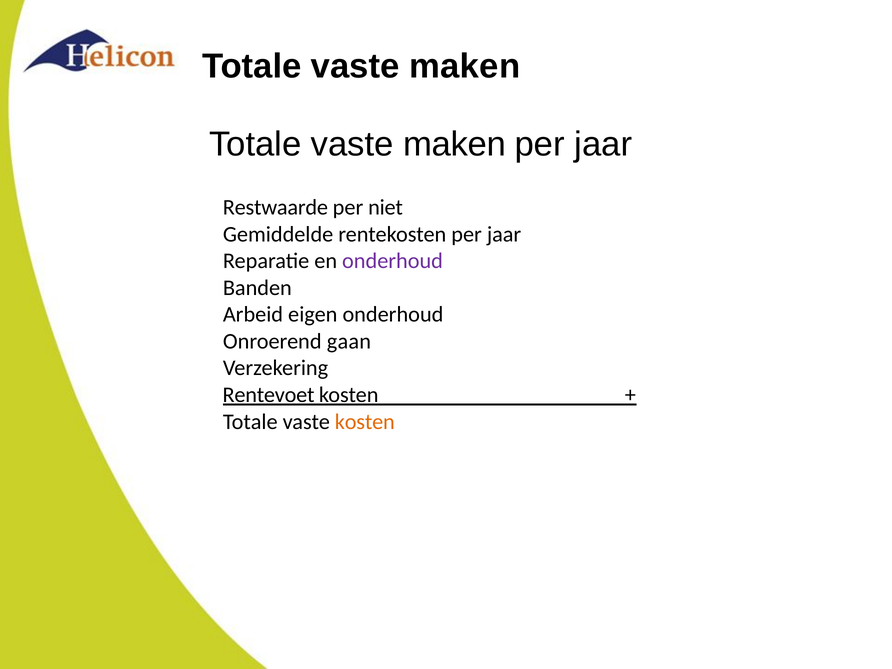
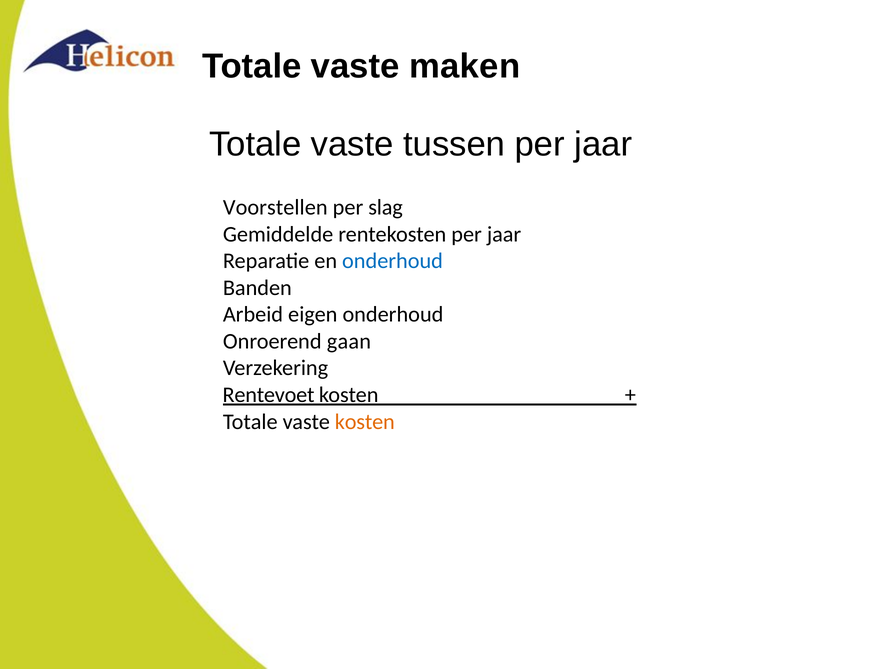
maken at (454, 144): maken -> tussen
Restwaarde: Restwaarde -> Voorstellen
niet: niet -> slag
onderhoud at (393, 261) colour: purple -> blue
